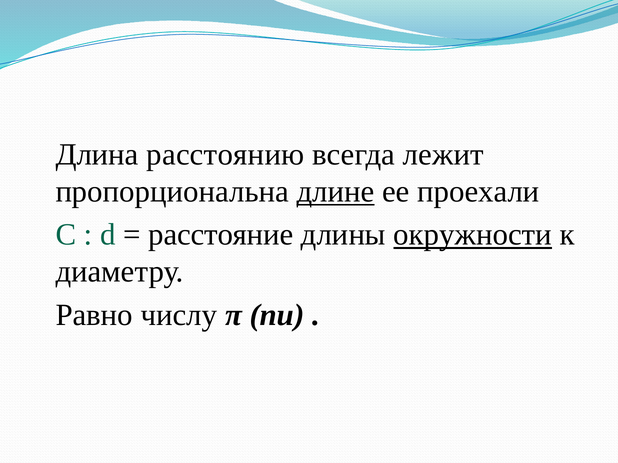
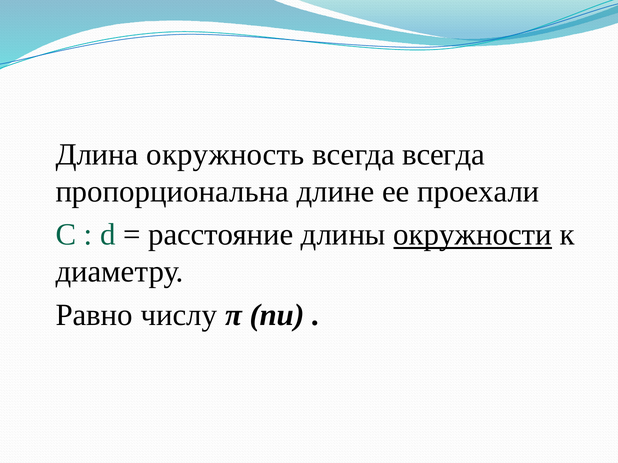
расстоянию: расстоянию -> окружность
всегда лежит: лежит -> всегда
длине underline: present -> none
